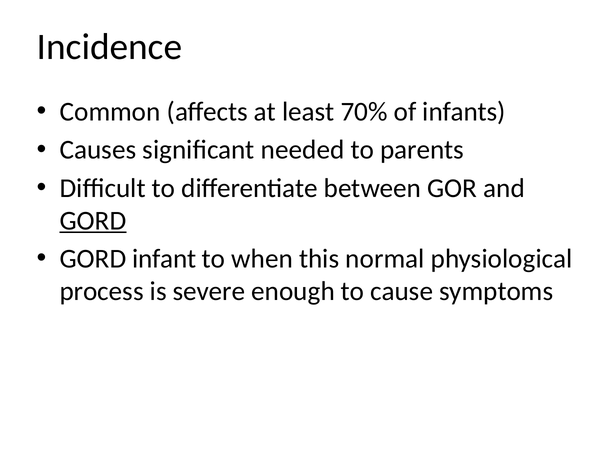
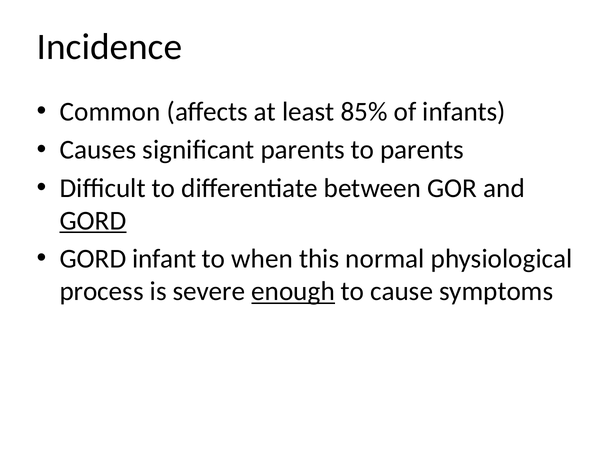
70%: 70% -> 85%
significant needed: needed -> parents
enough underline: none -> present
